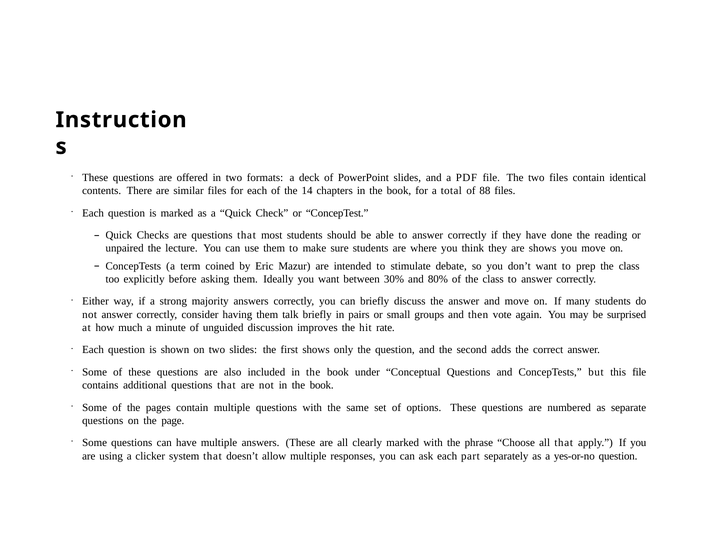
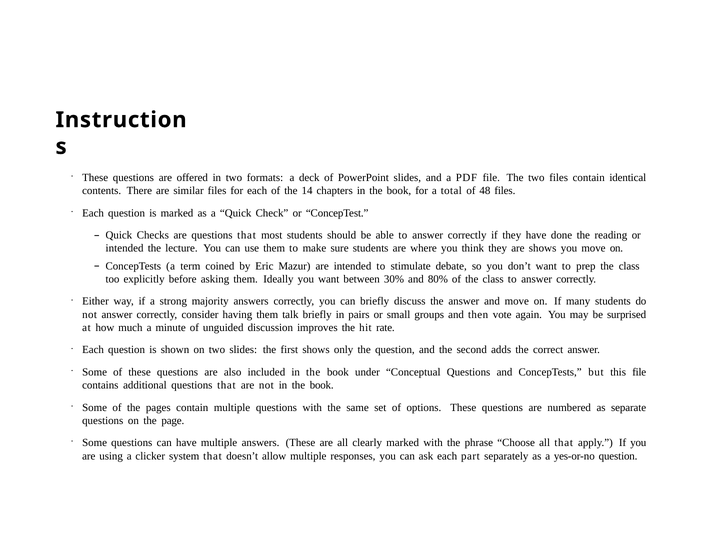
88: 88 -> 48
unpaired at (125, 248): unpaired -> intended
